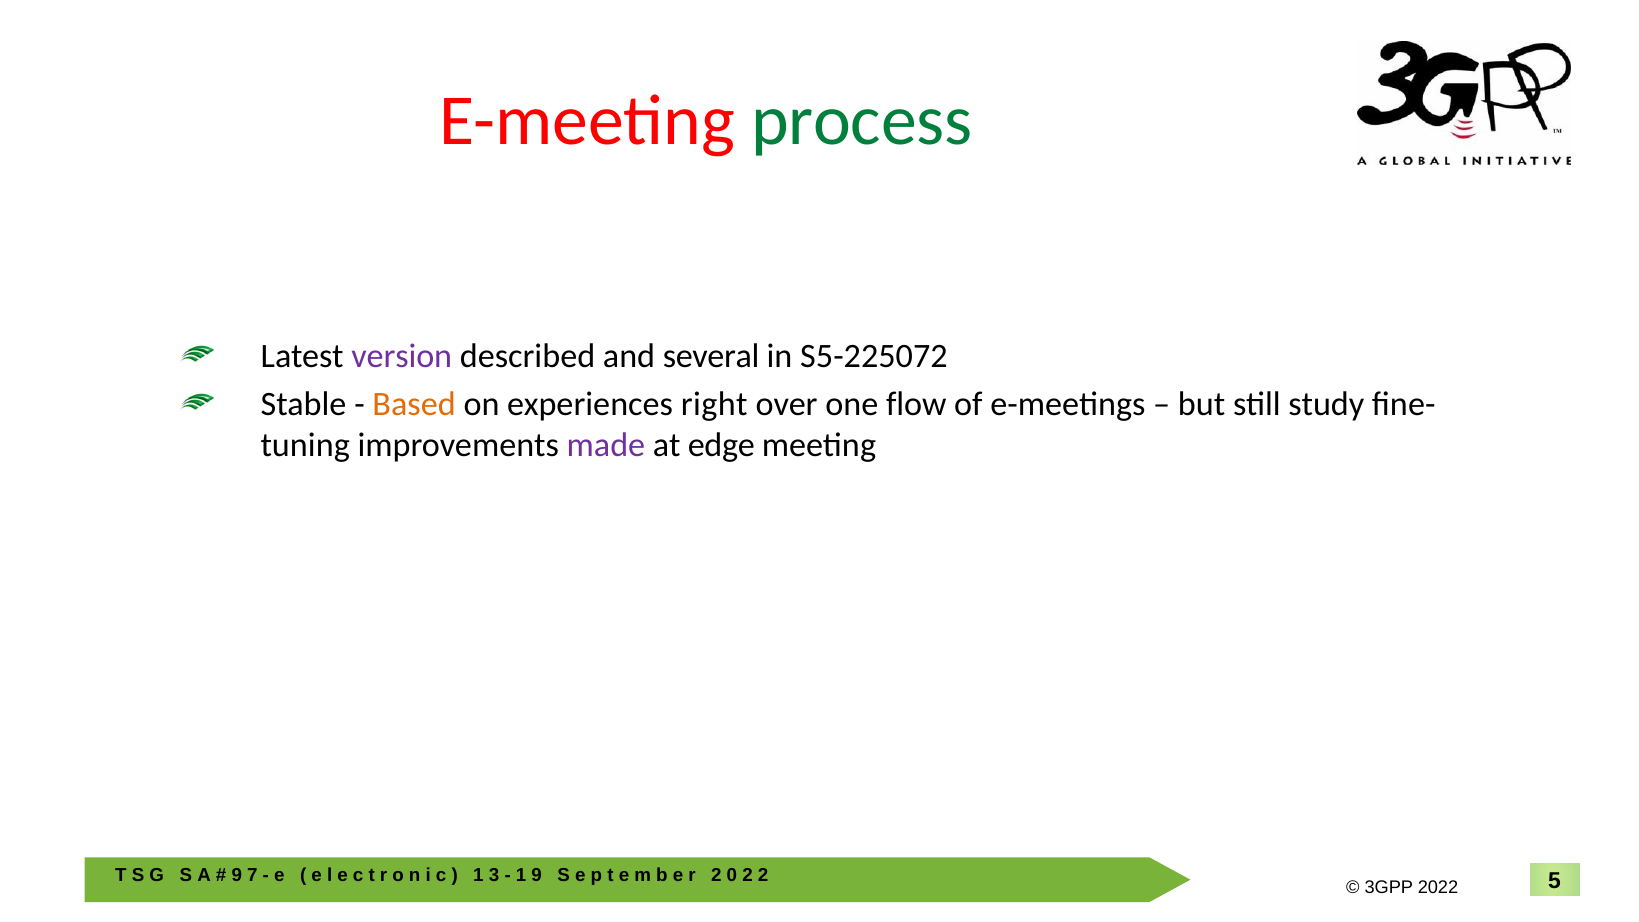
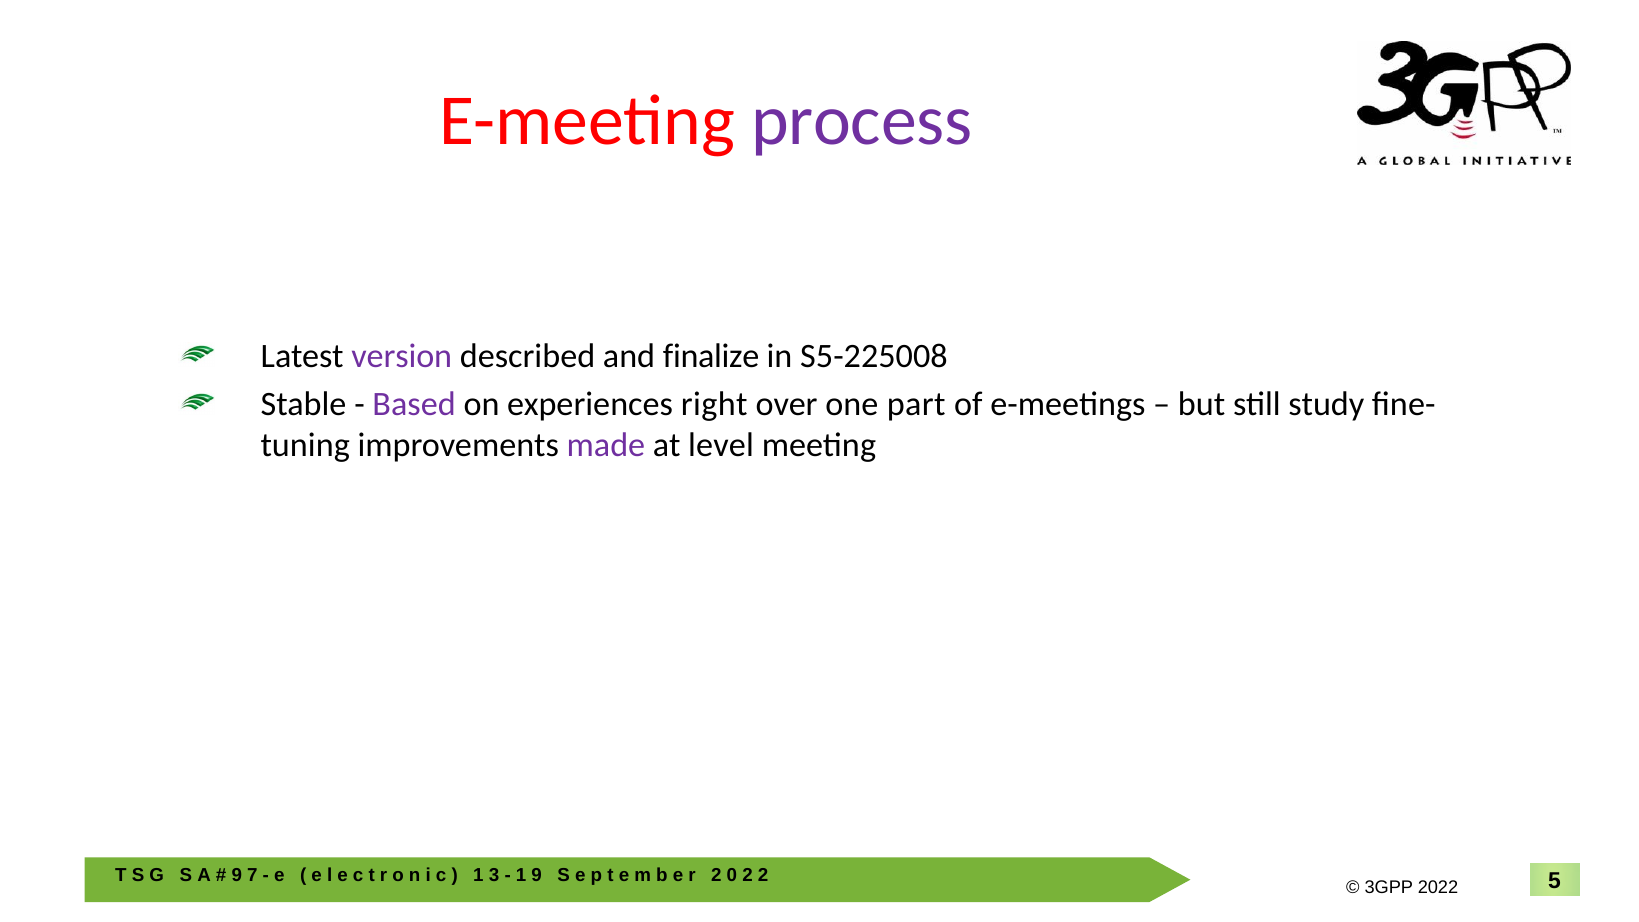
process colour: green -> purple
several: several -> finalize
S5-225072: S5-225072 -> S5-225008
Based colour: orange -> purple
flow: flow -> part
edge: edge -> level
